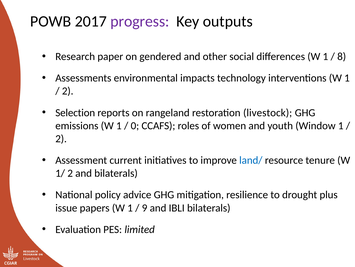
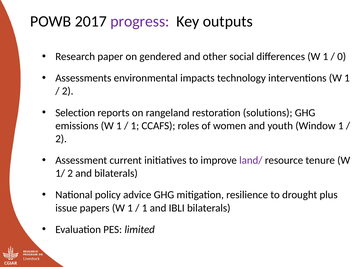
8: 8 -> 0
livestock: livestock -> solutions
0 at (135, 125): 0 -> 1
land/ colour: blue -> purple
9 at (145, 207): 9 -> 1
